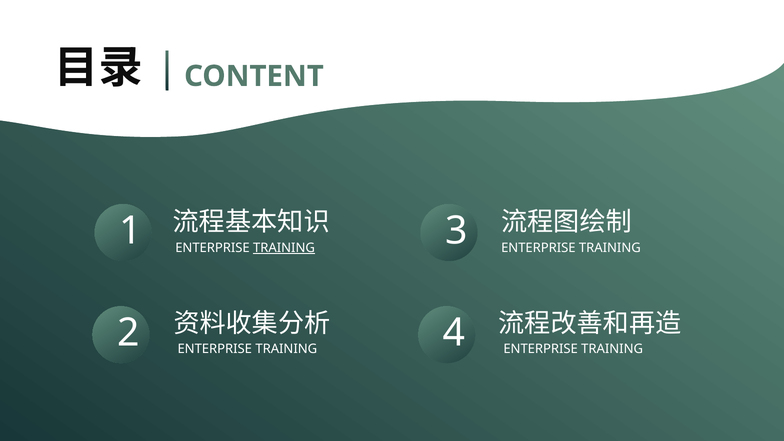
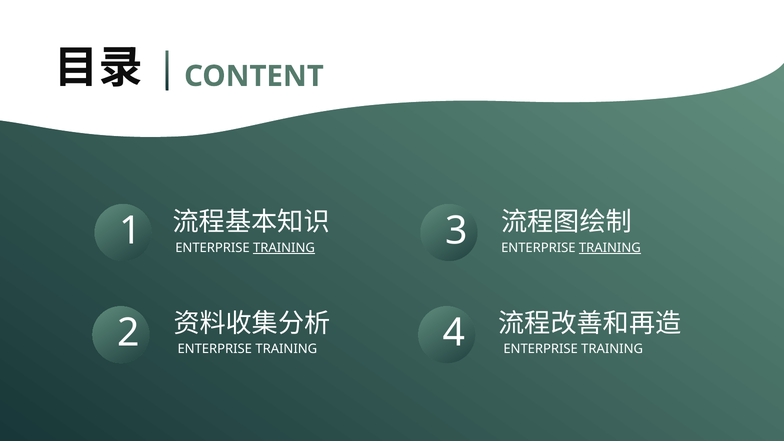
TRAINING at (610, 248) underline: none -> present
